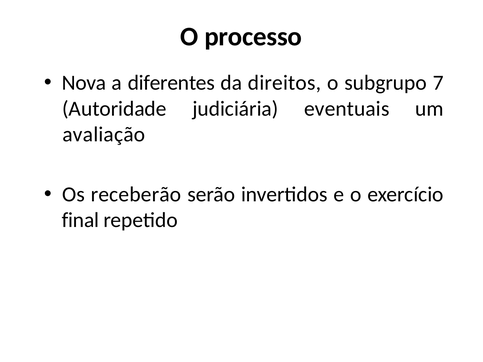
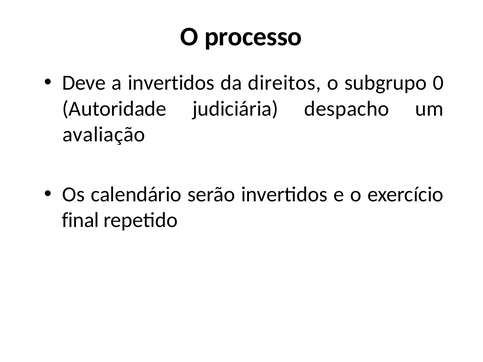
Nova: Nova -> Deve
a diferentes: diferentes -> invertidos
7: 7 -> 0
eventuais: eventuais -> despacho
receberão: receberão -> calendário
